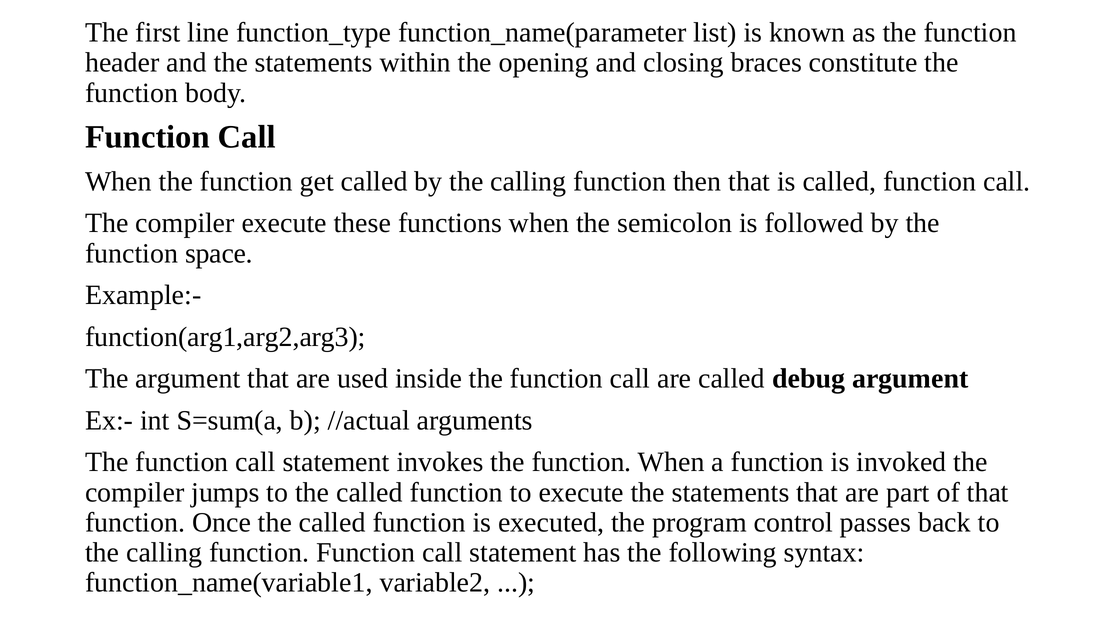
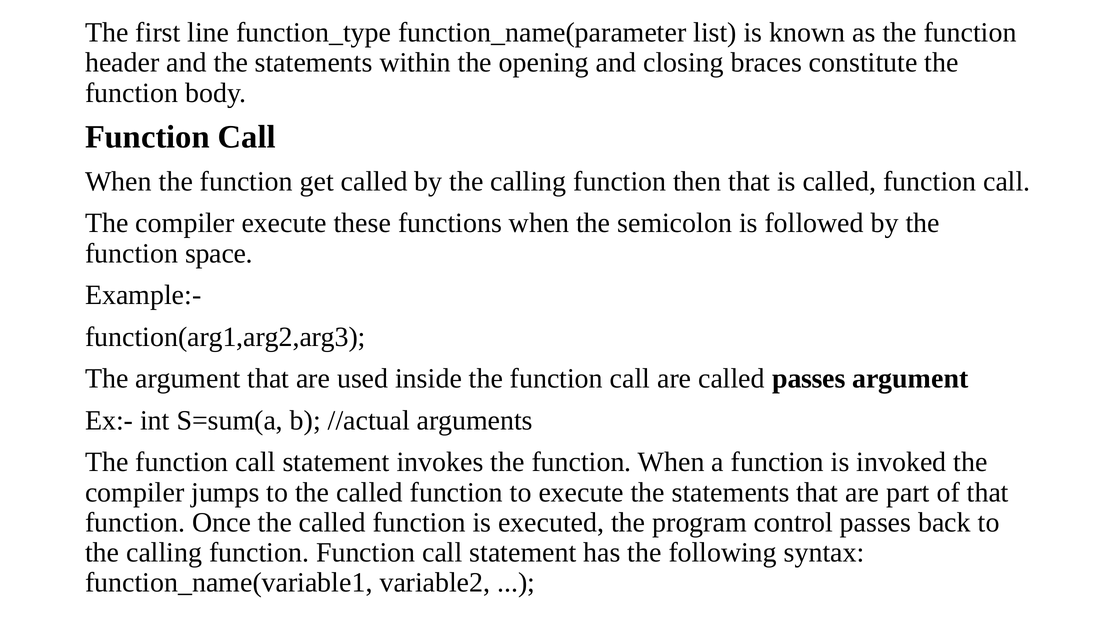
called debug: debug -> passes
